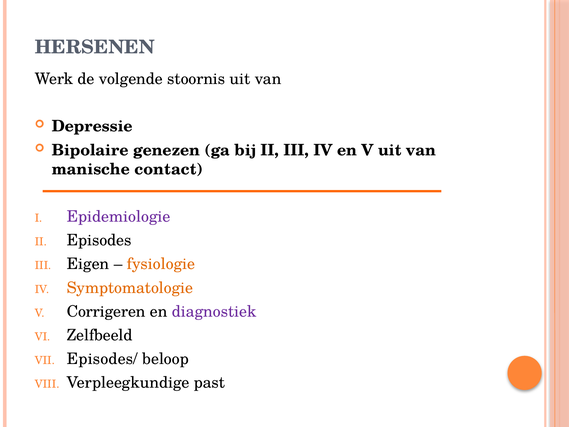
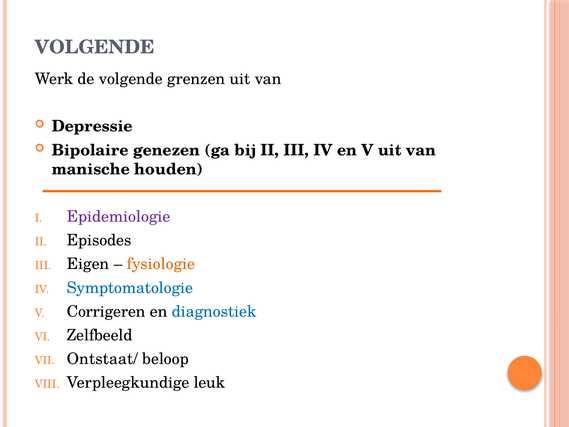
HERSENEN at (95, 47): HERSENEN -> VOLGENDE
stoornis: stoornis -> grenzen
contact: contact -> houden
Symptomatologie colour: orange -> blue
diagnostiek colour: purple -> blue
Episodes/: Episodes/ -> Ontstaat/
past: past -> leuk
